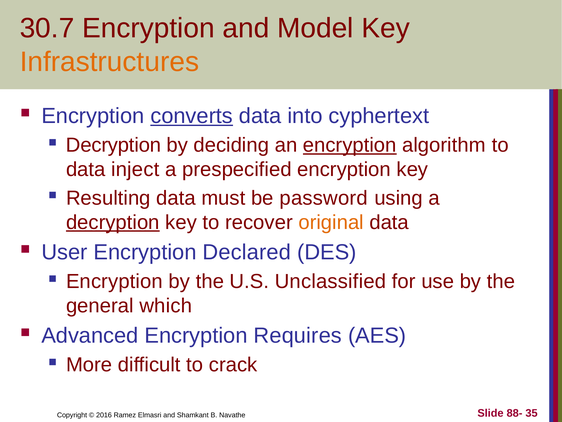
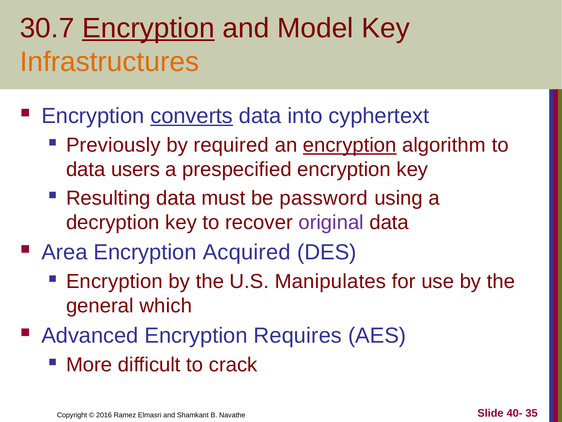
Encryption at (148, 28) underline: none -> present
Decryption at (113, 145): Decryption -> Previously
deciding: deciding -> required
inject: inject -> users
decryption at (113, 222) underline: present -> none
original colour: orange -> purple
User: User -> Area
Declared: Declared -> Acquired
Unclassified: Unclassified -> Manipulates
88-: 88- -> 40-
